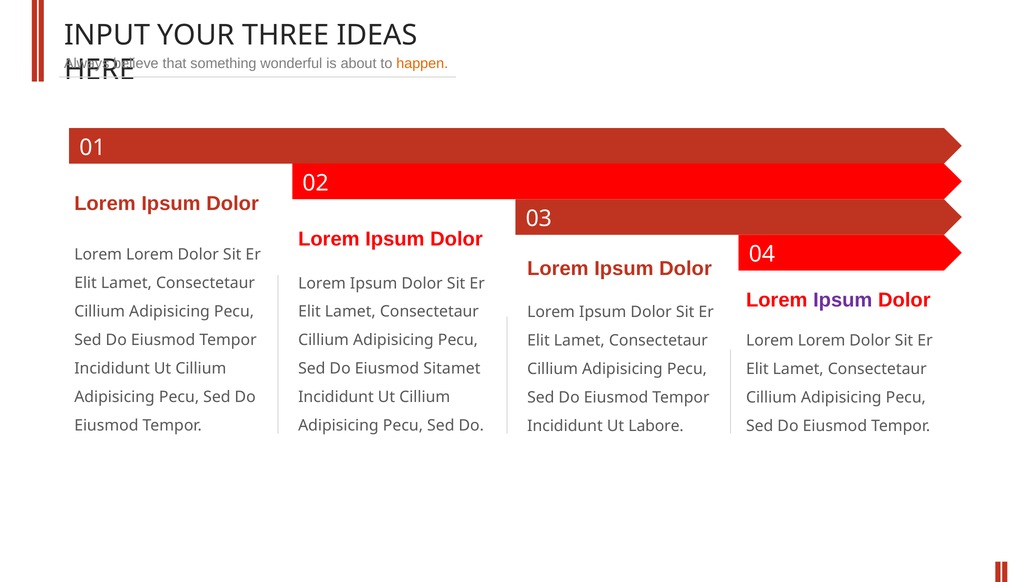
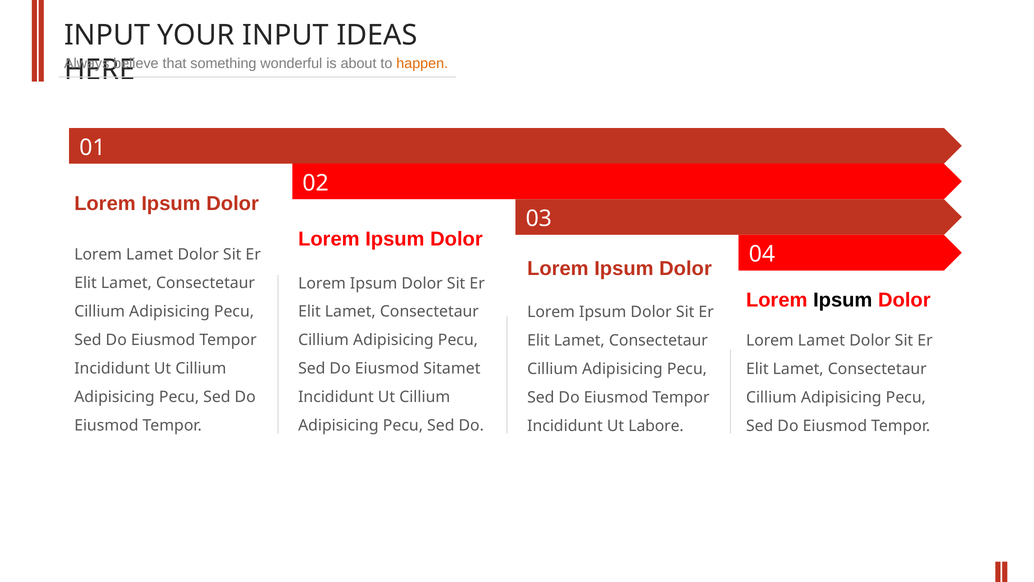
YOUR THREE: THREE -> INPUT
Lorem at (150, 254): Lorem -> Lamet
Ipsum at (843, 300) colour: purple -> black
Lorem at (822, 341): Lorem -> Lamet
